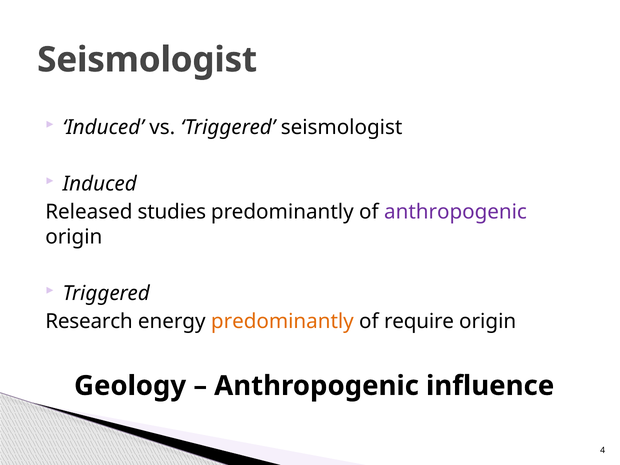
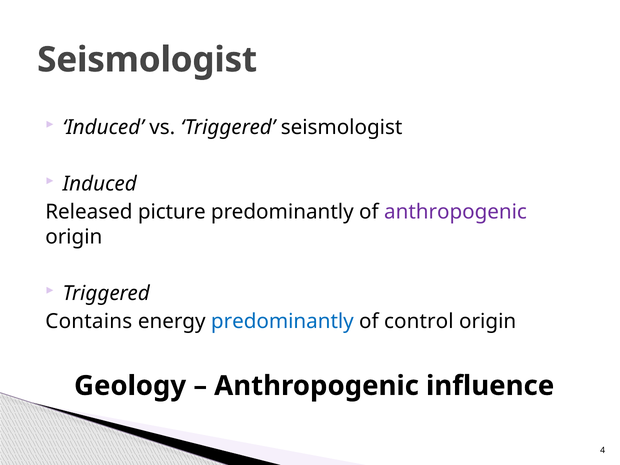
studies: studies -> picture
Research: Research -> Contains
predominantly at (282, 322) colour: orange -> blue
require: require -> control
